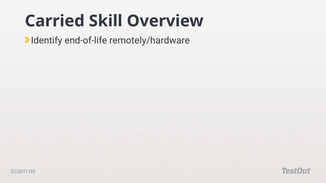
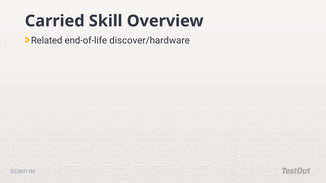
Identify: Identify -> Related
remotely/hardware: remotely/hardware -> discover/hardware
